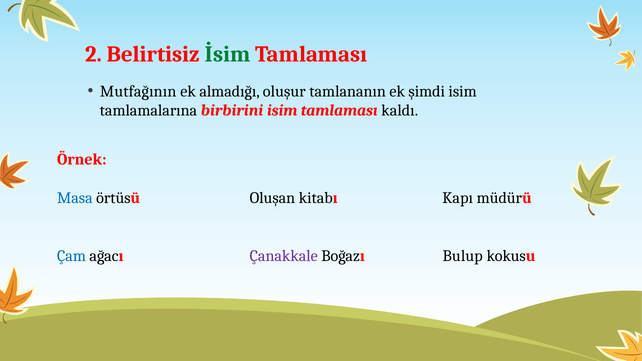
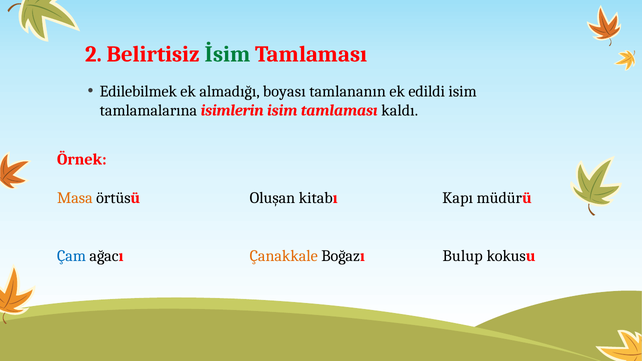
Mutfağının: Mutfağının -> Edilebilmek
oluşur: oluşur -> boyası
şimdi: şimdi -> edildi
birbirini: birbirini -> isimlerin
Masa colour: blue -> orange
Çanakkale colour: purple -> orange
